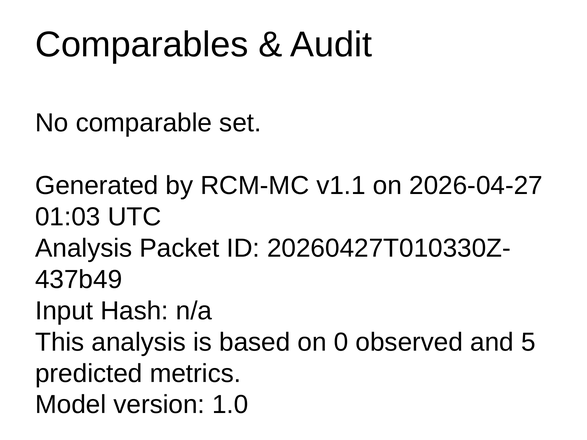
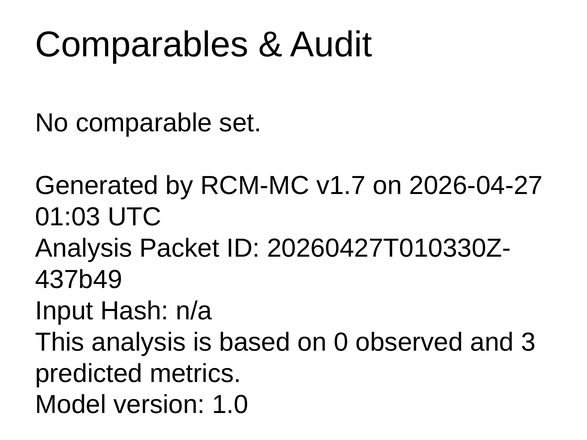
v1.1: v1.1 -> v1.7
5: 5 -> 3
